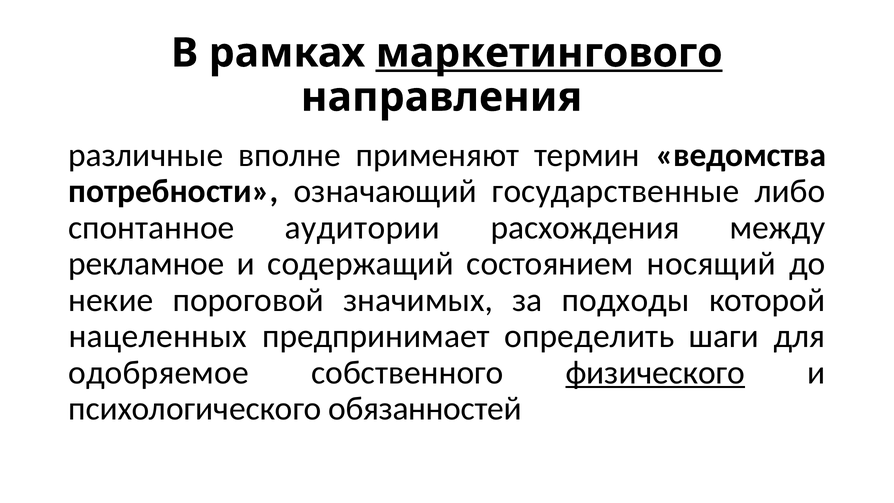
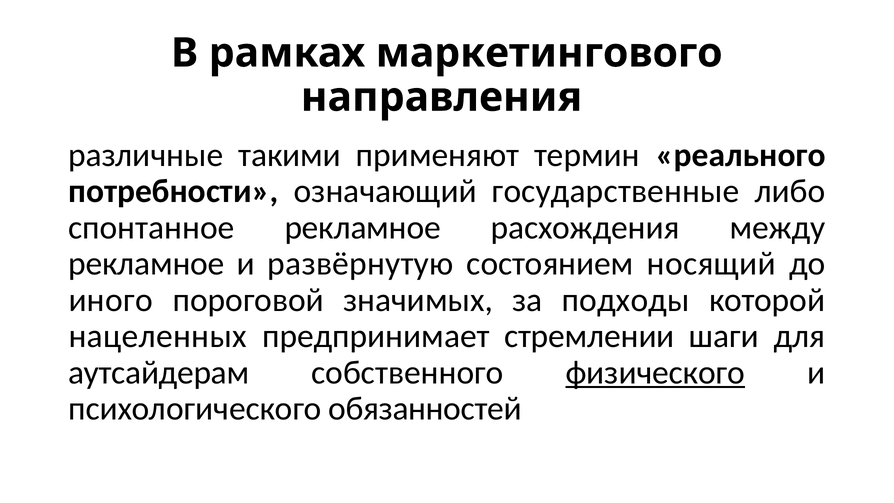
маркетингового underline: present -> none
вполне: вполне -> такими
ведомства: ведомства -> реального
спонтанное аудитории: аудитории -> рекламное
содержащий: содержащий -> развёрнутую
некие: некие -> иного
определить: определить -> стремлении
одобряемое: одобряемое -> аутсайдерам
